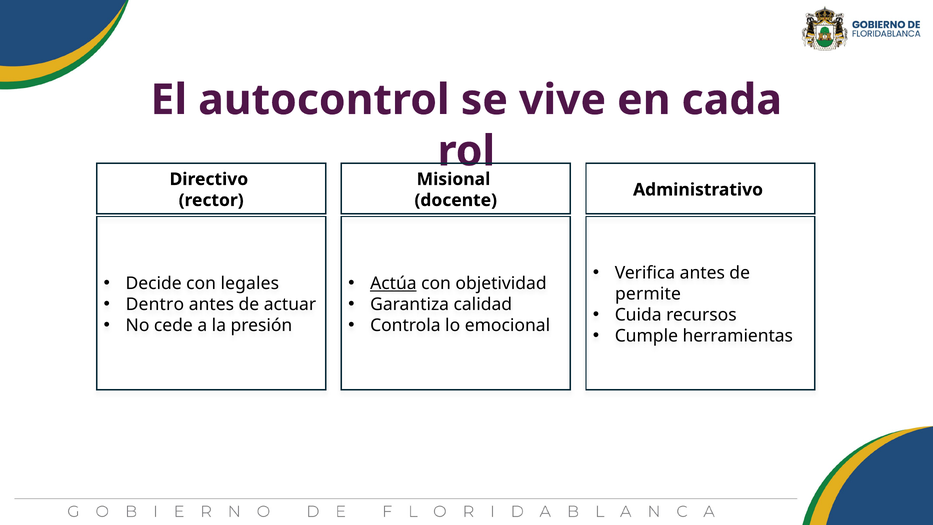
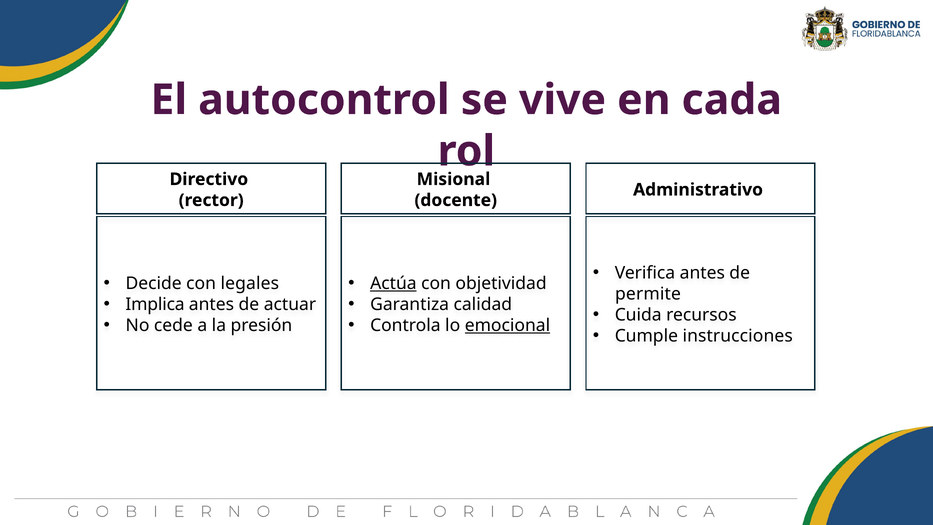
Dentro: Dentro -> Implica
emocional underline: none -> present
herramientas: herramientas -> instrucciones
